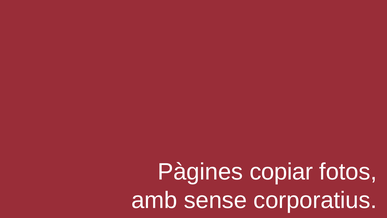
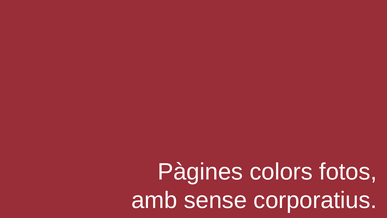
copiar: copiar -> colors
